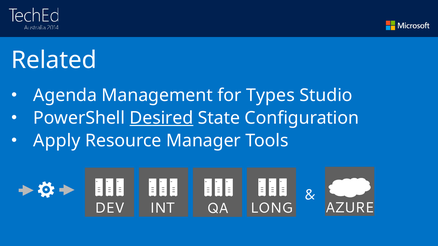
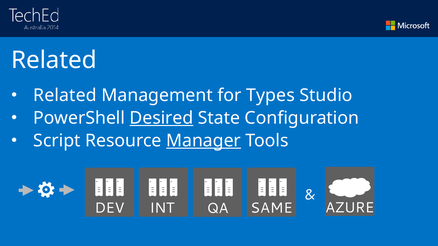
Agenda at (65, 96): Agenda -> Related
Apply: Apply -> Script
Manager underline: none -> present
LONG: LONG -> SAME
